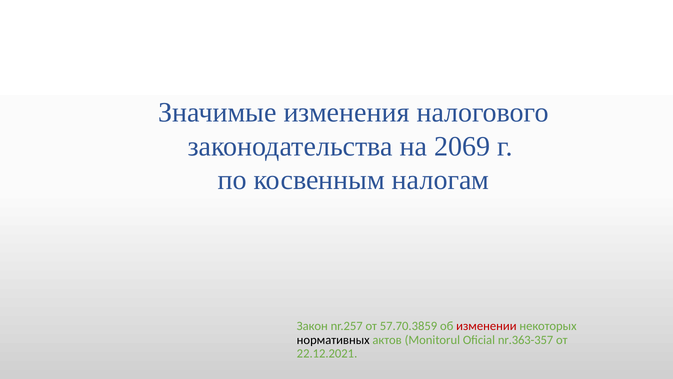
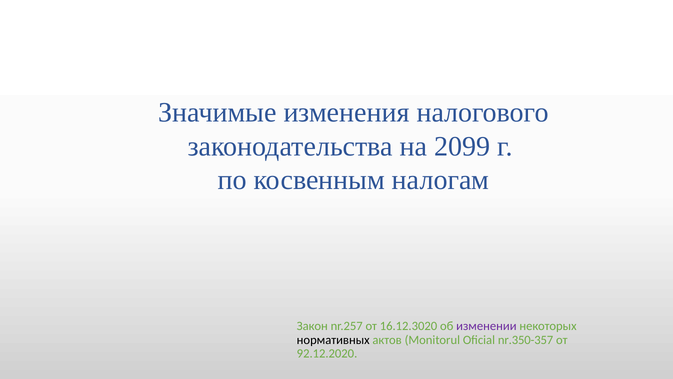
2069: 2069 -> 2099
57.70.3859: 57.70.3859 -> 16.12.3020
изменении colour: red -> purple
nr.363-357: nr.363-357 -> nr.350-357
22.12.2021: 22.12.2021 -> 92.12.2020
